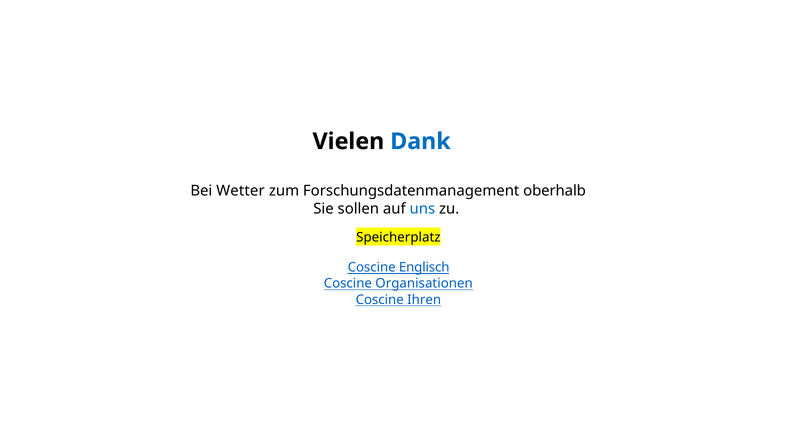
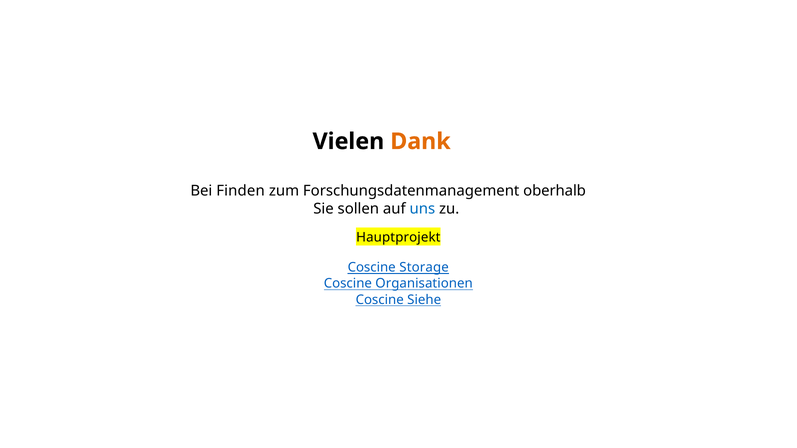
Dank colour: blue -> orange
Wetter: Wetter -> Finden
Speicherplatz: Speicherplatz -> Hauptprojekt
Englisch: Englisch -> Storage
Ihren: Ihren -> Siehe
